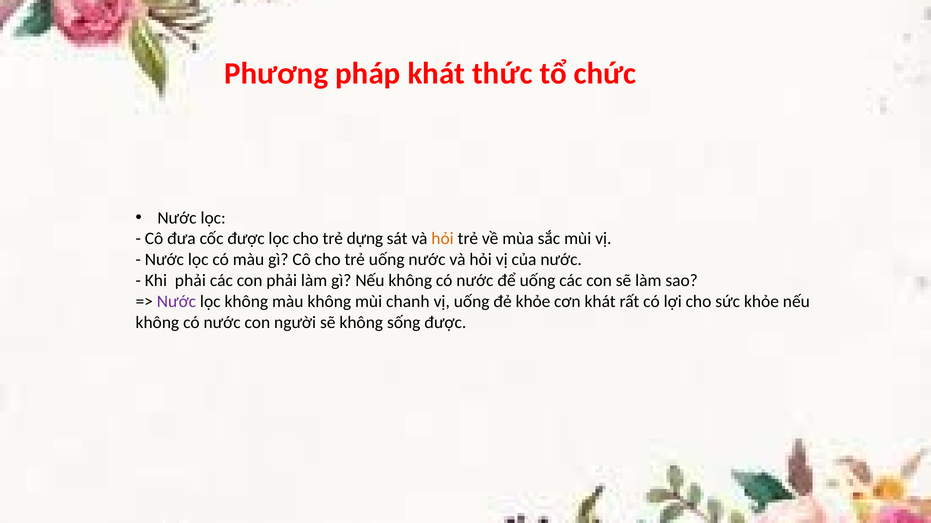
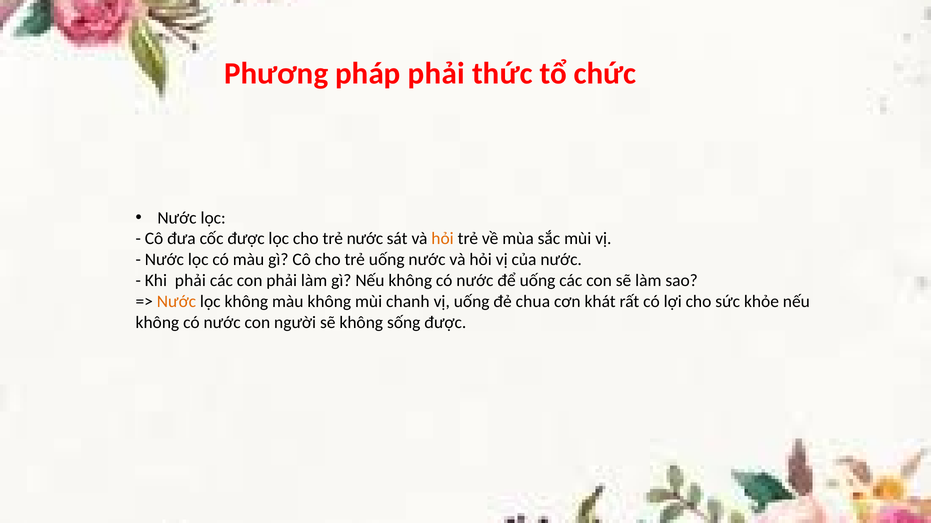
pháp khát: khát -> phải
trẻ dựng: dựng -> nước
Nước at (176, 302) colour: purple -> orange
đẻ khỏe: khỏe -> chua
